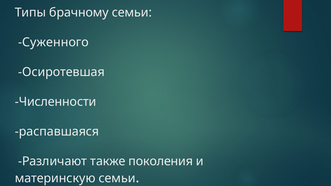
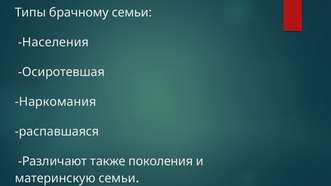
Суженного: Суженного -> Населения
Численности: Численности -> Наркомания
